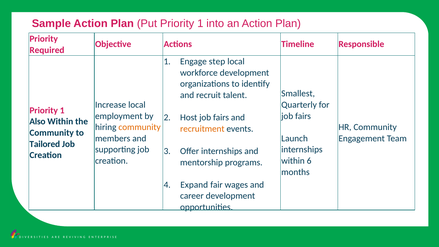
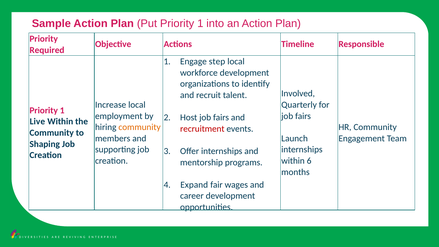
Smallest: Smallest -> Involved
Also: Also -> Live
recruitment colour: orange -> red
Tailored: Tailored -> Shaping
